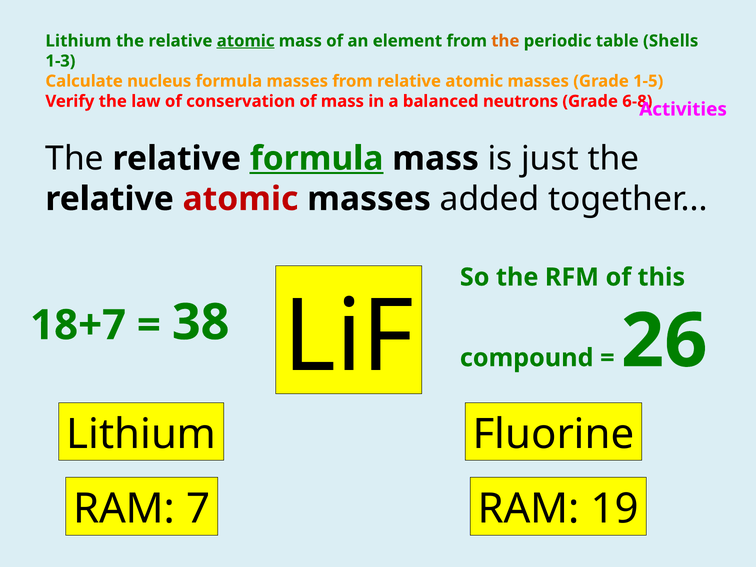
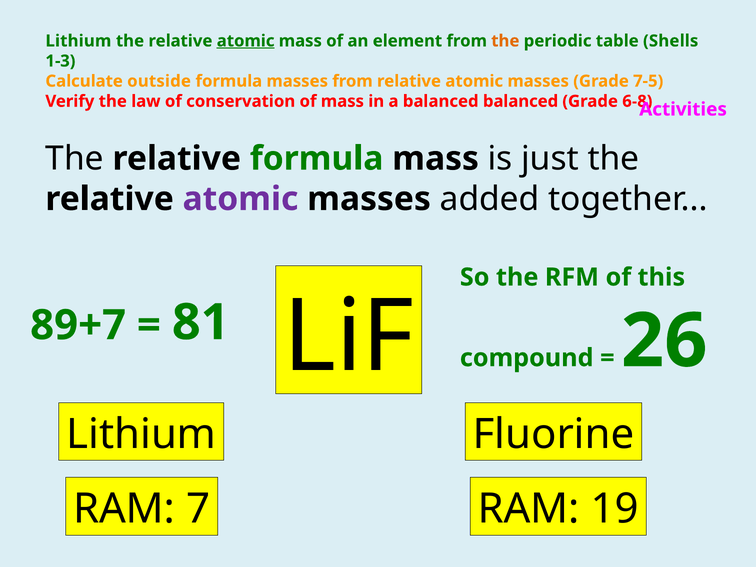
nucleus: nucleus -> outside
1-5: 1-5 -> 7-5
balanced neutrons: neutrons -> balanced
formula at (317, 159) underline: present -> none
atomic at (240, 199) colour: red -> purple
18+7: 18+7 -> 89+7
38: 38 -> 81
